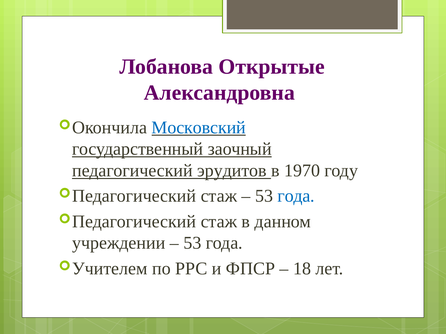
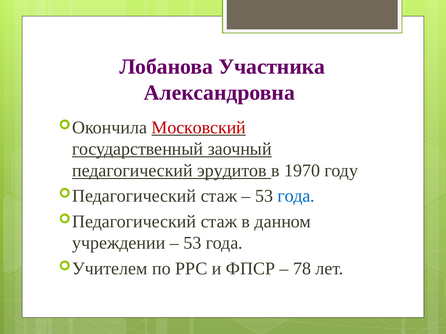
Открытые: Открытые -> Участника
Московский colour: blue -> red
18: 18 -> 78
